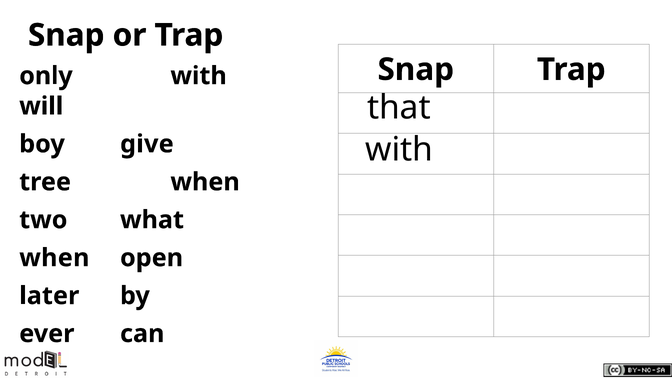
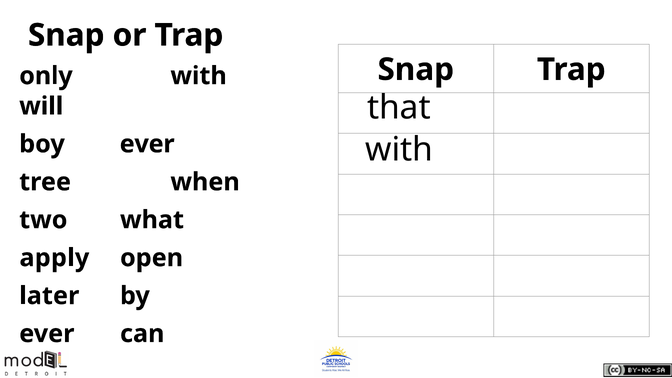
boy give: give -> ever
when at (54, 258): when -> apply
